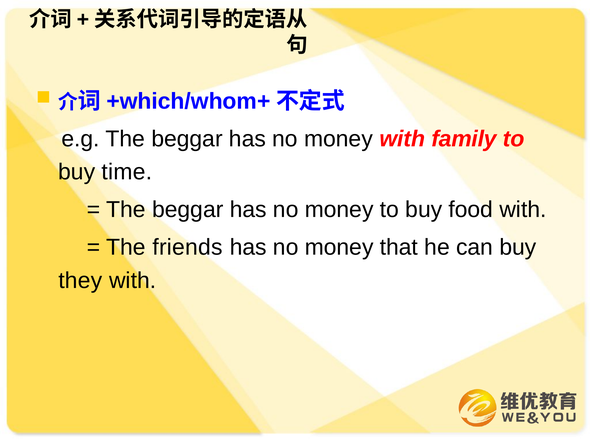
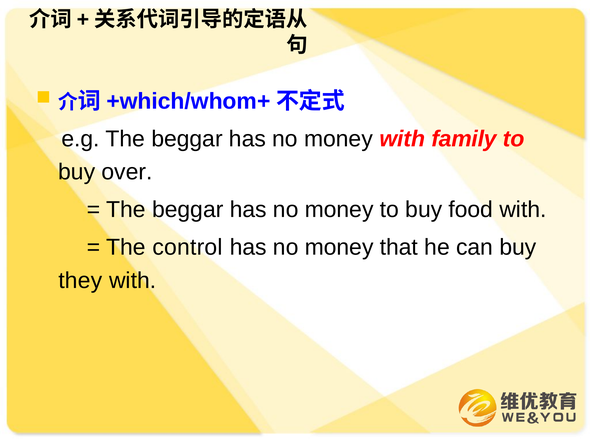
time: time -> over
friends: friends -> control
